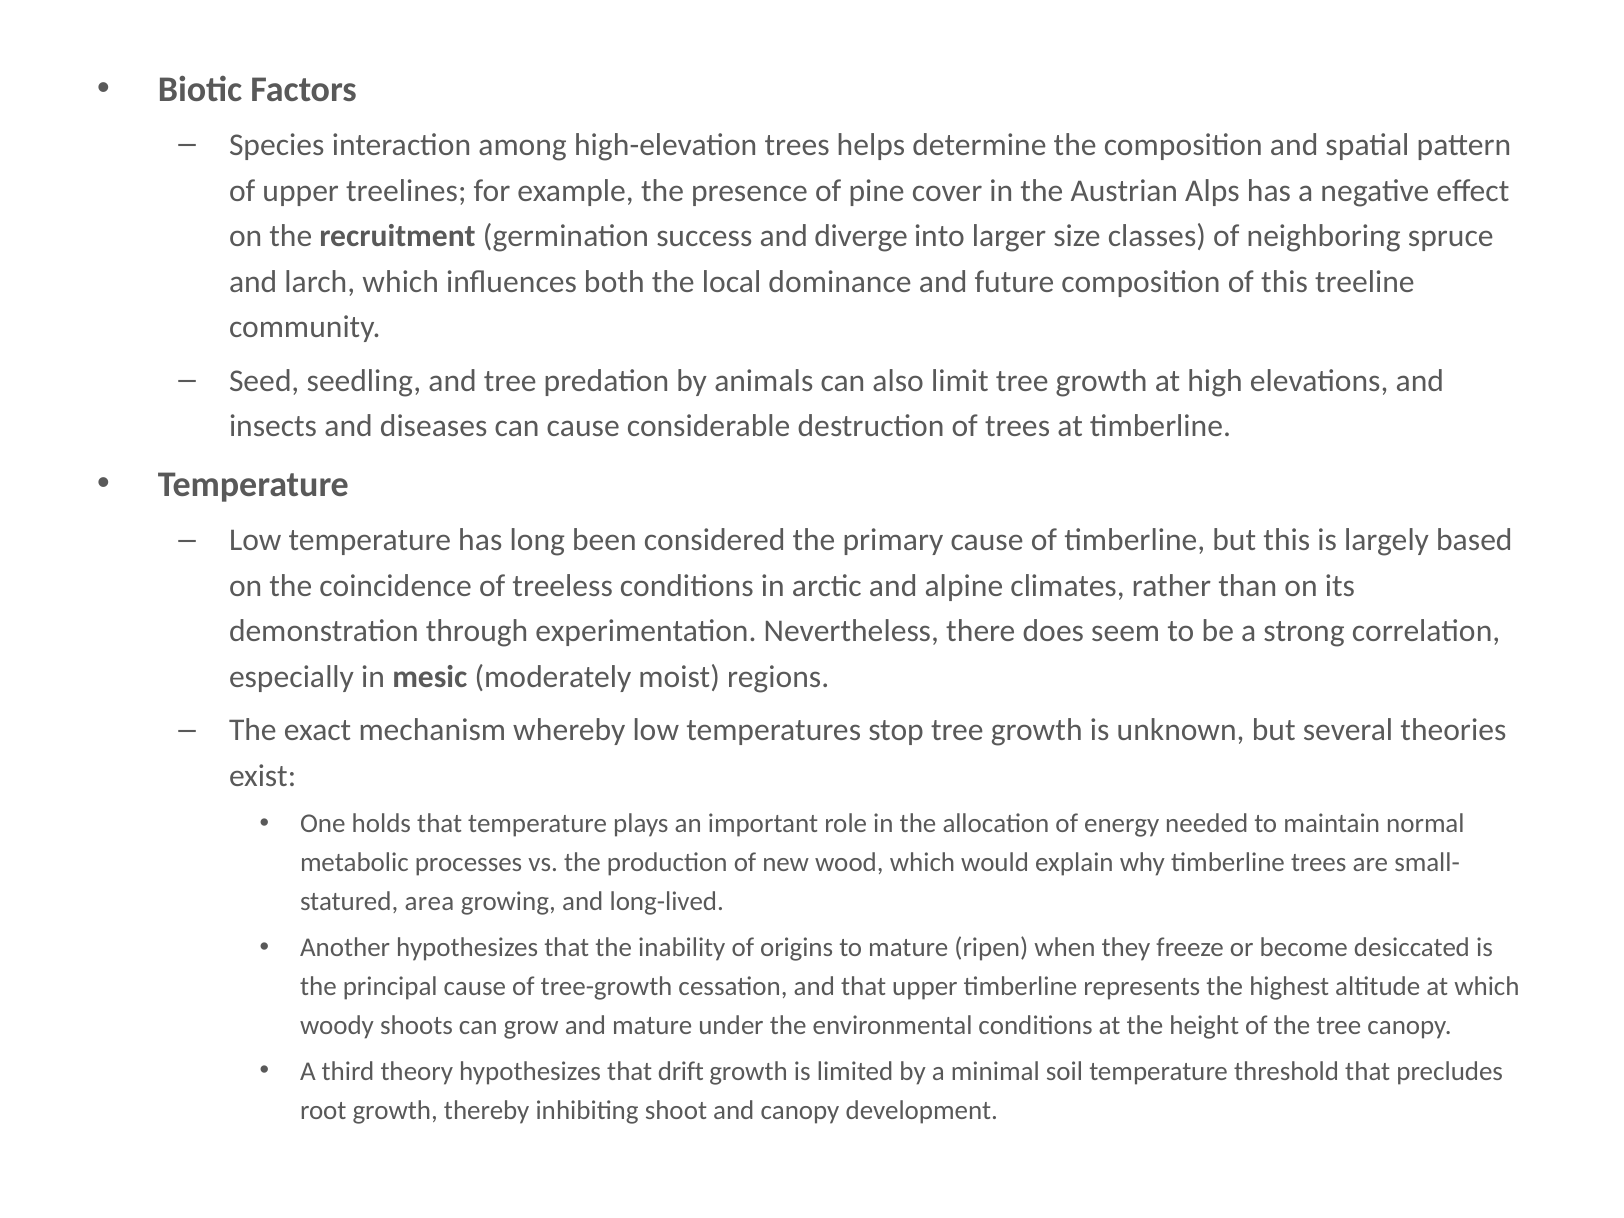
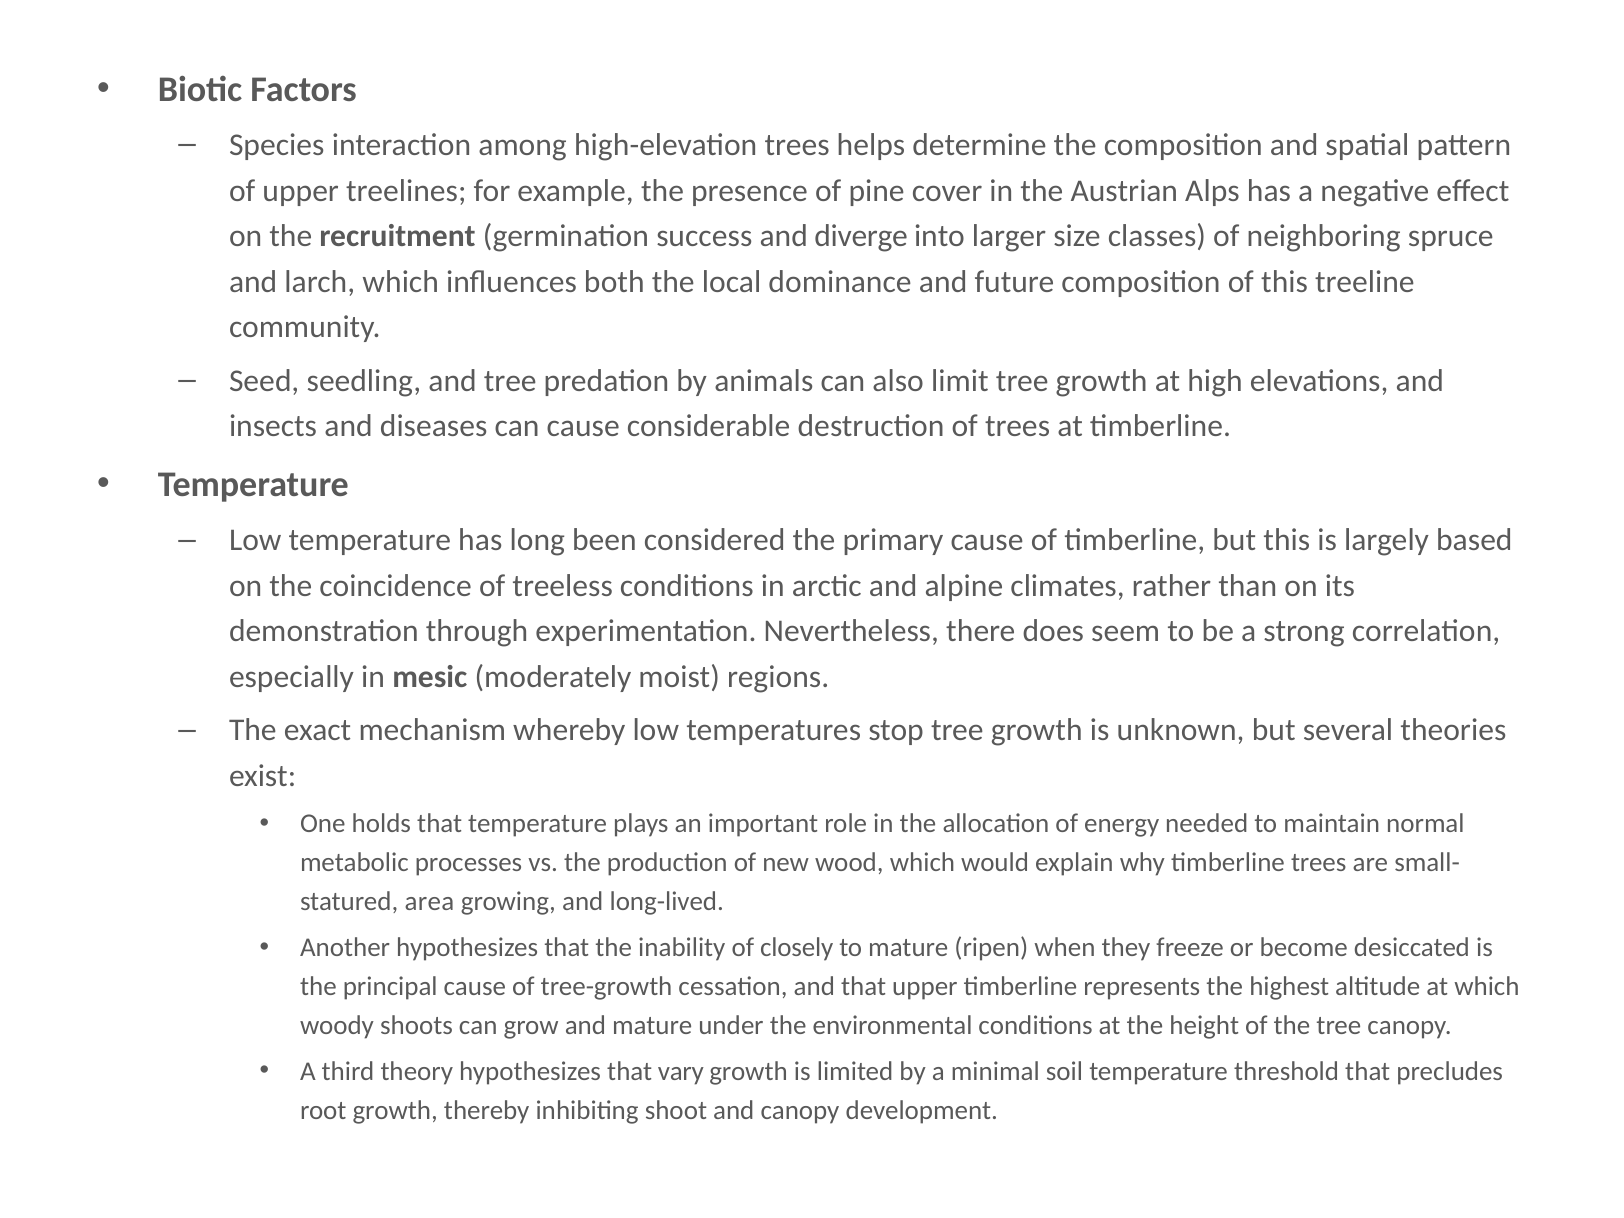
origins: origins -> closely
drift: drift -> vary
